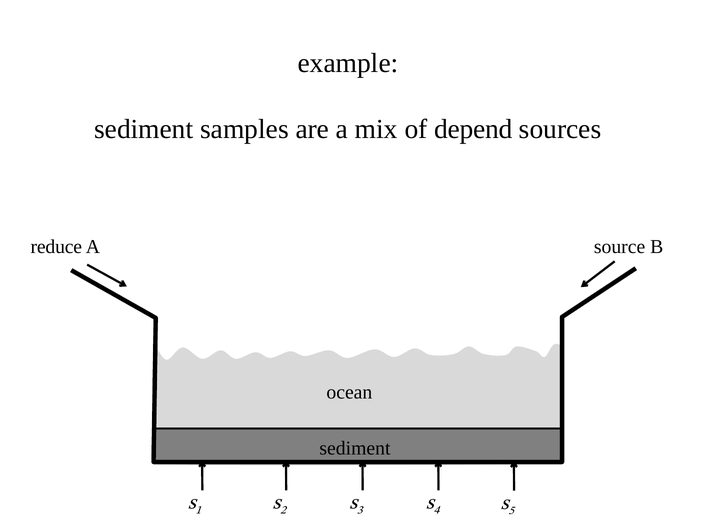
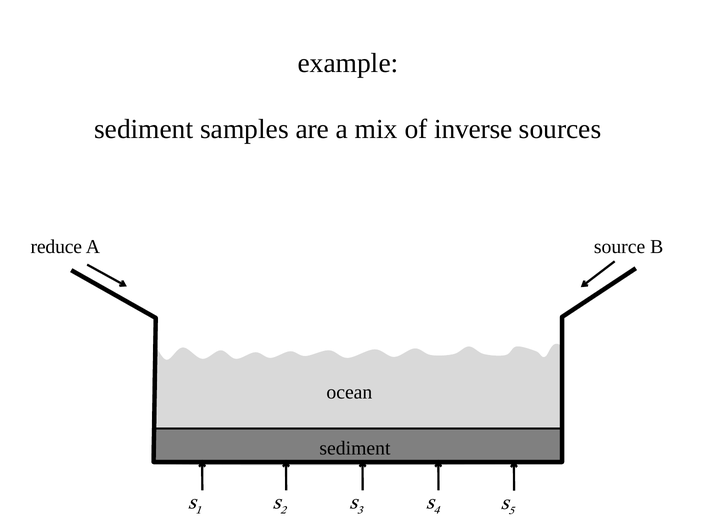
depend: depend -> inverse
